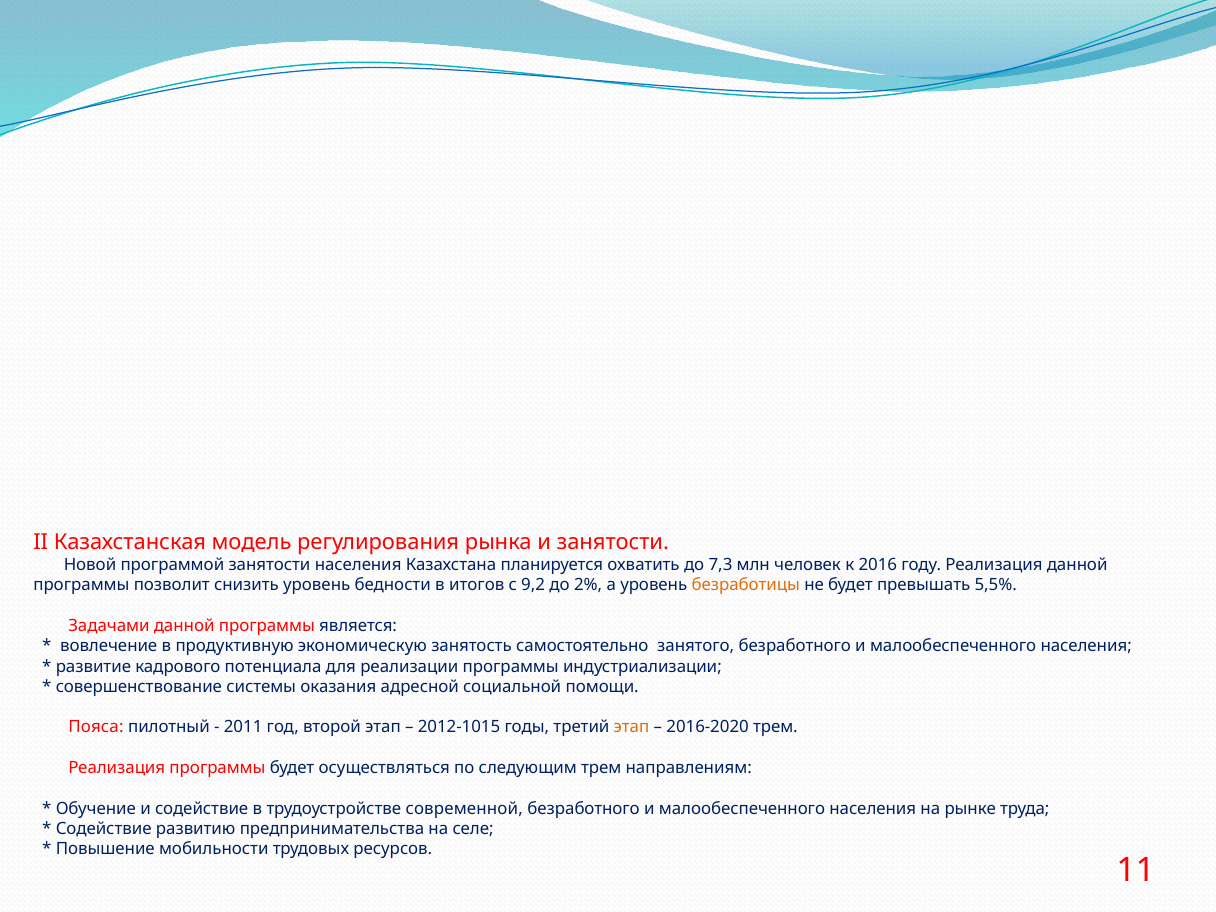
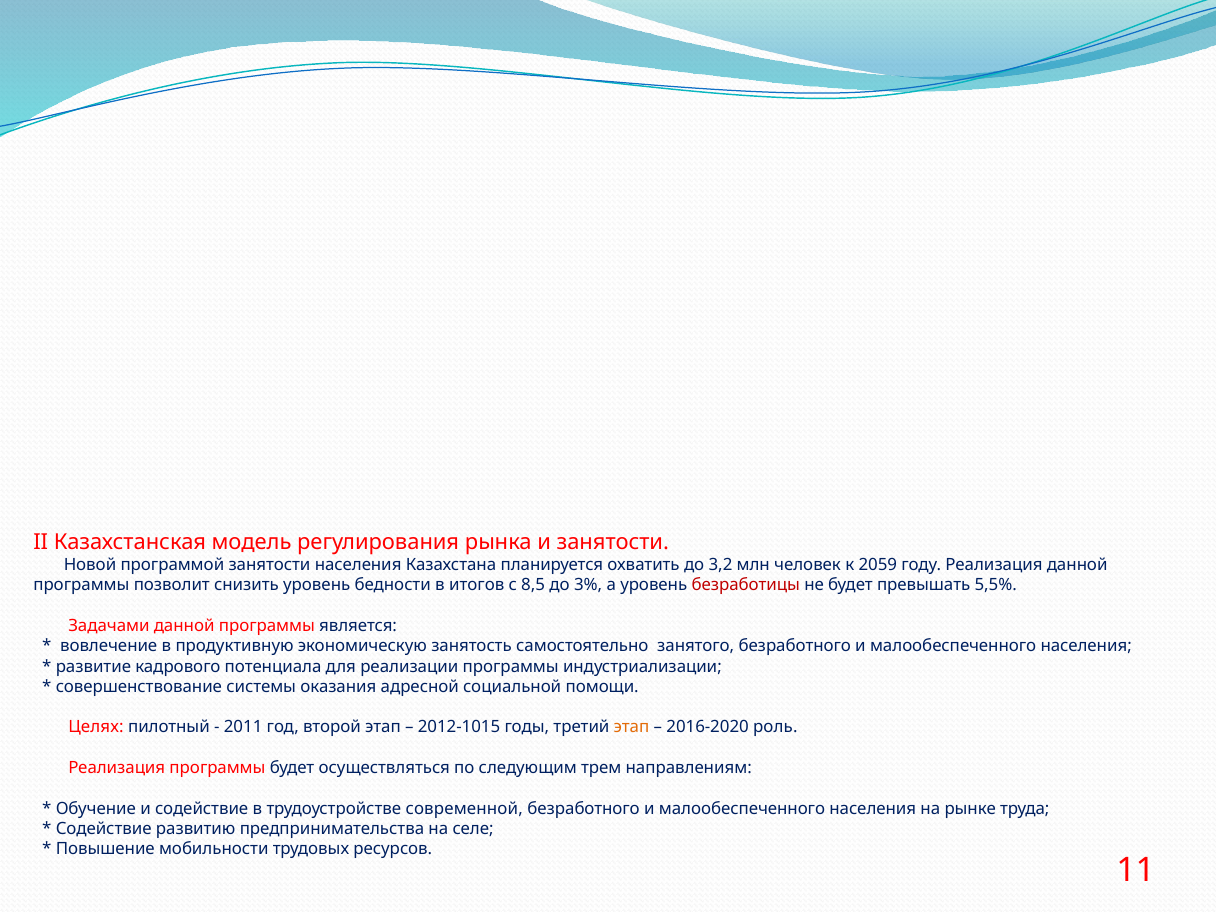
7,3: 7,3 -> 3,2
2016: 2016 -> 2059
9,2: 9,2 -> 8,5
2%: 2% -> 3%
безработицы colour: orange -> red
Пояса: Пояса -> Целях
2016-2020 трем: трем -> роль
